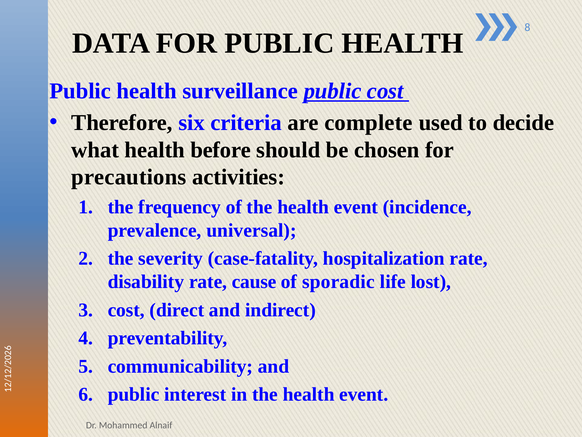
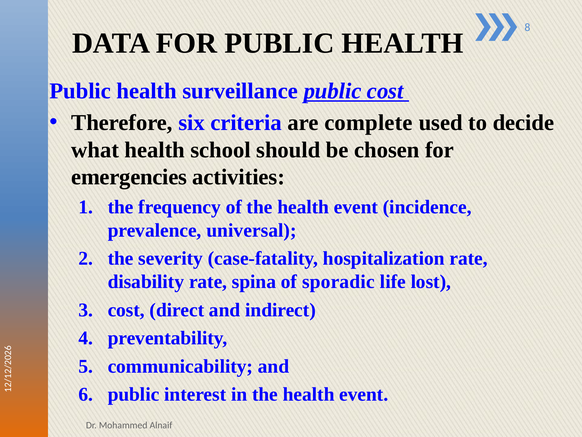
before: before -> school
precautions: precautions -> emergencies
cause: cause -> spina
